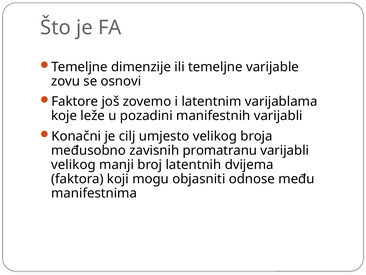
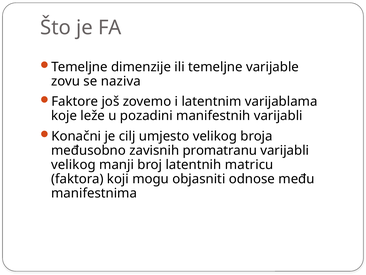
osnovi: osnovi -> naziva
dvijema: dvijema -> matricu
